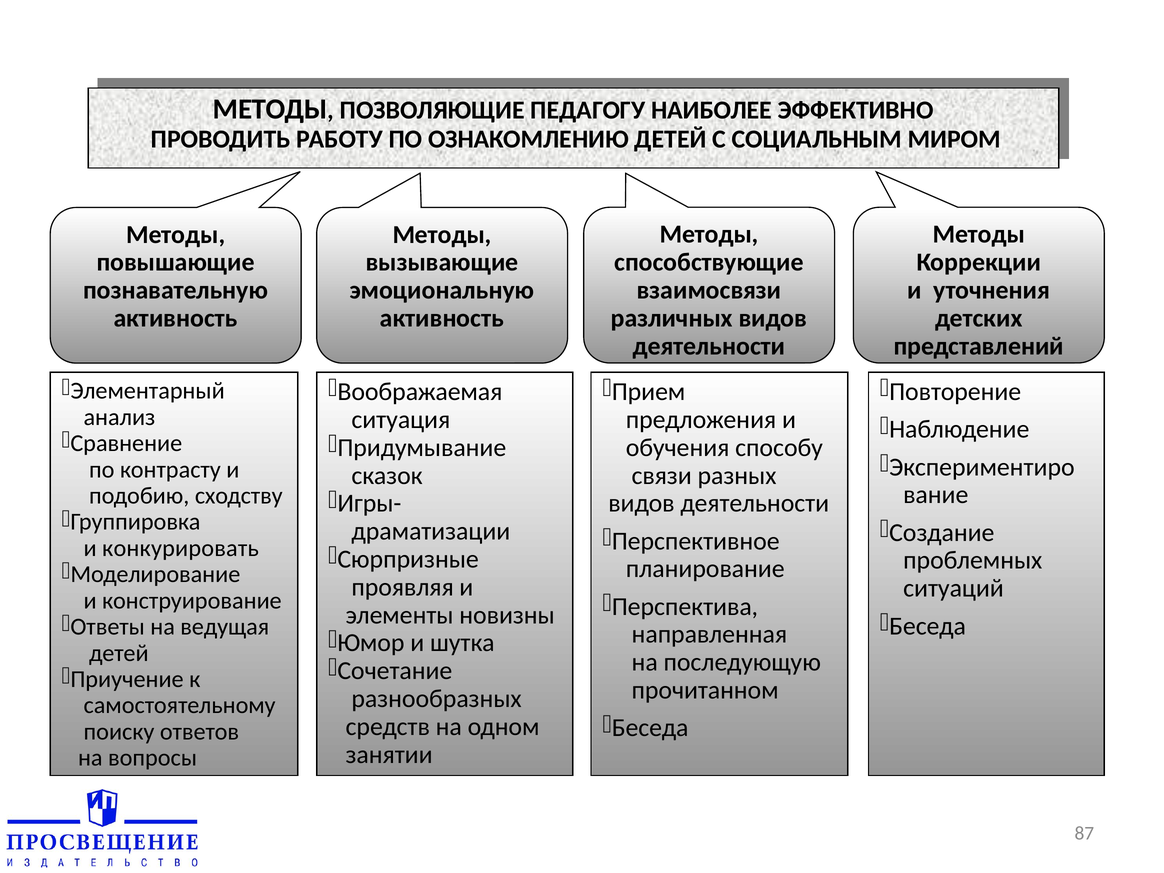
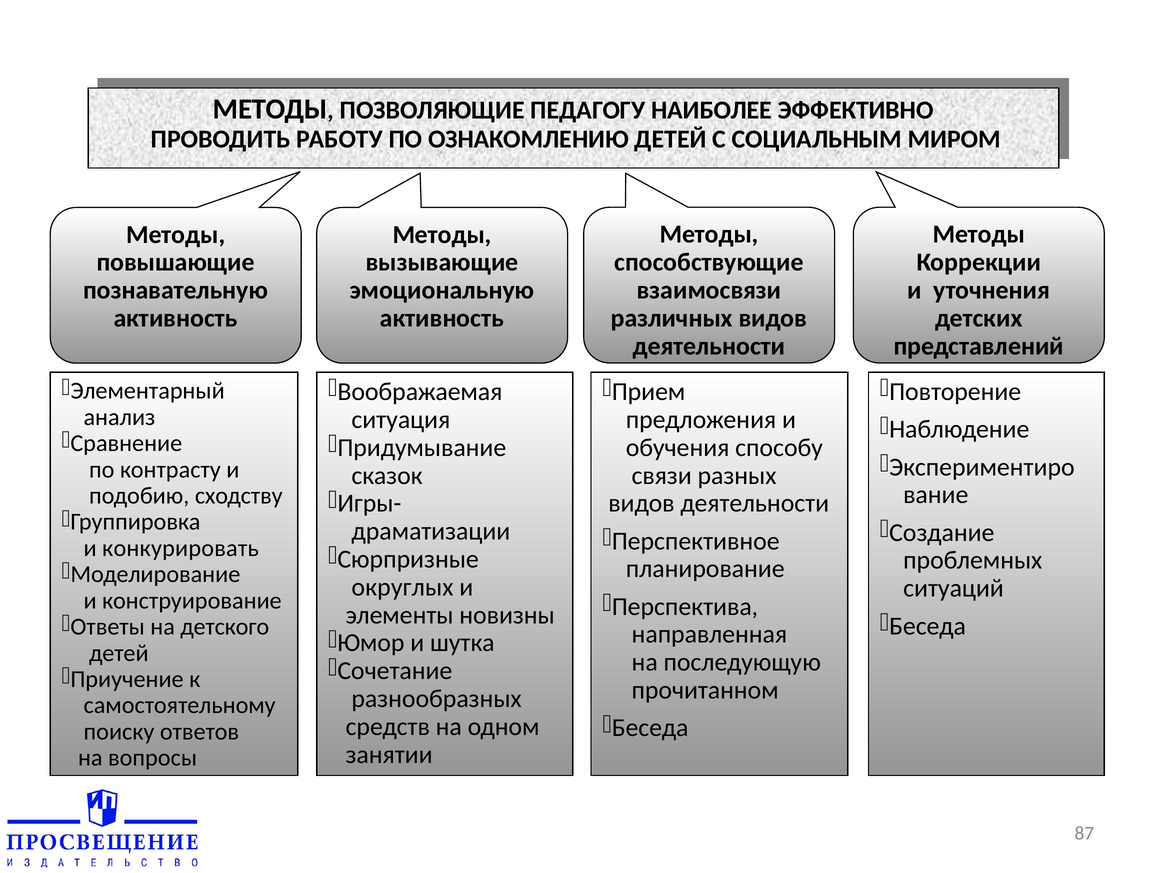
проявляя: проявляя -> округлых
ведущая: ведущая -> детского
